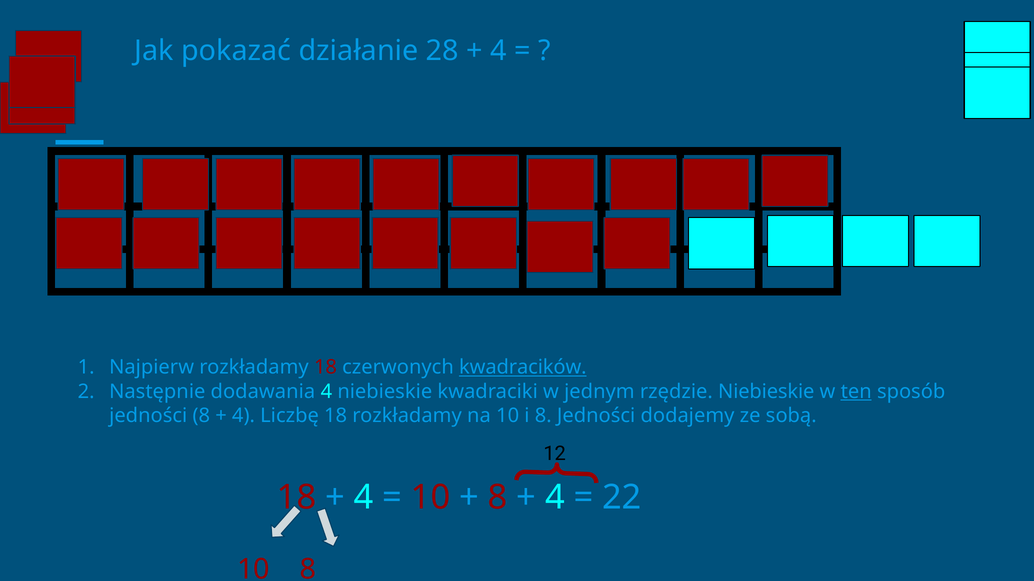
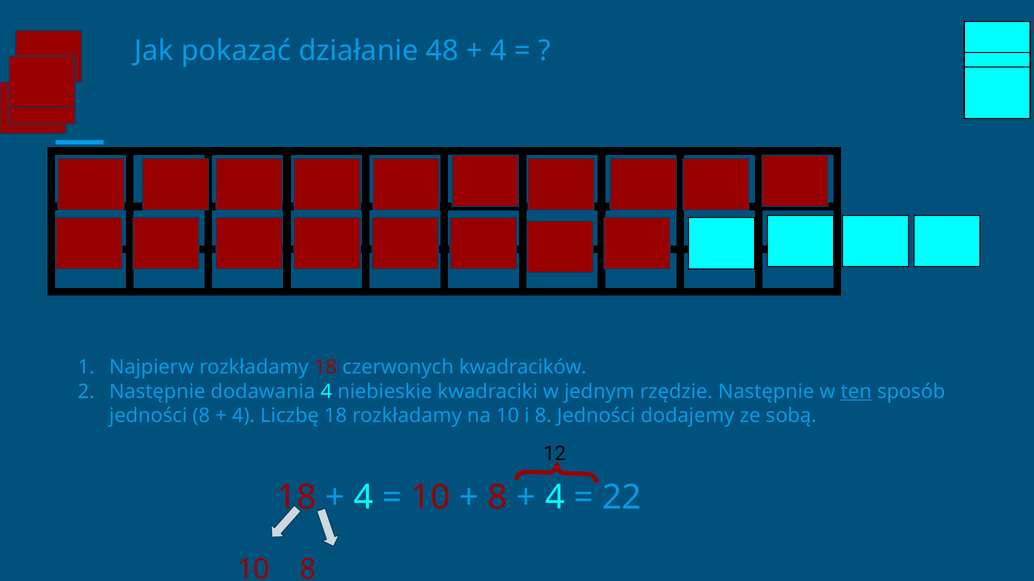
28: 28 -> 48
kwadracików underline: present -> none
rzędzie Niebieskie: Niebieskie -> Następnie
